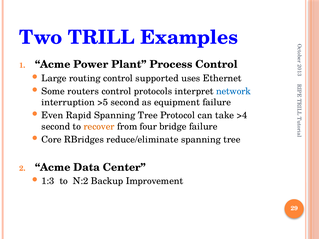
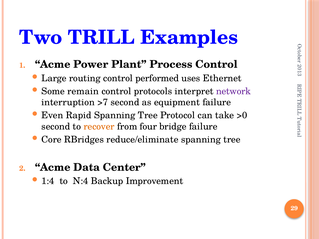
supported: supported -> performed
routers: routers -> remain
network colour: blue -> purple
>5: >5 -> >7
>4: >4 -> >0
1:3: 1:3 -> 1:4
N:2: N:2 -> N:4
